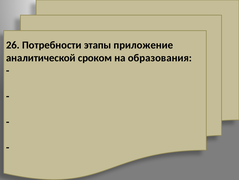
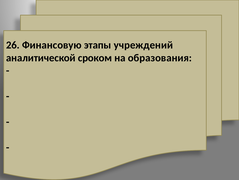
Потребности: Потребности -> Финансовую
приложение: приложение -> учреждений
